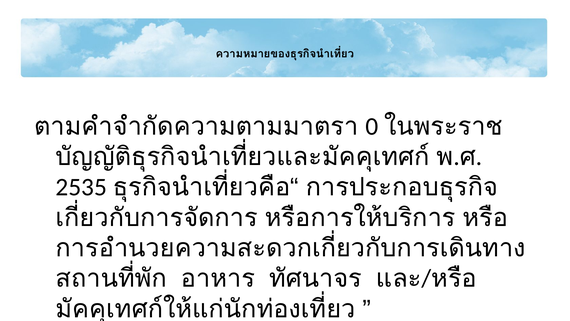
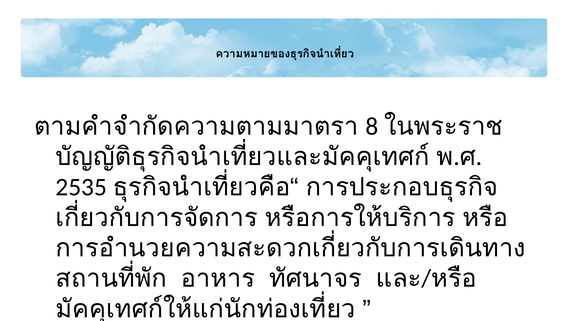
0: 0 -> 8
